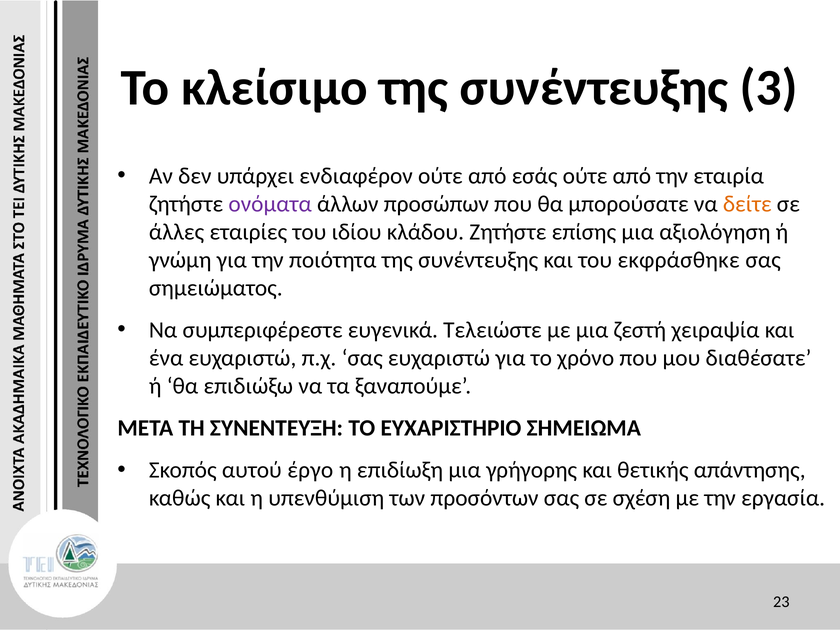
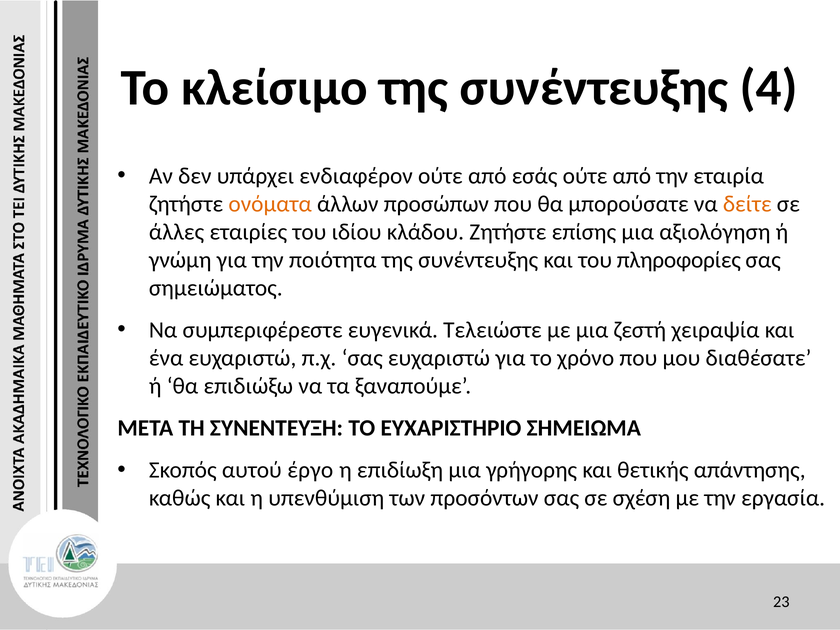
3: 3 -> 4
ονόματα colour: purple -> orange
εκφράσθηκε: εκφράσθηκε -> πληροφορίες
